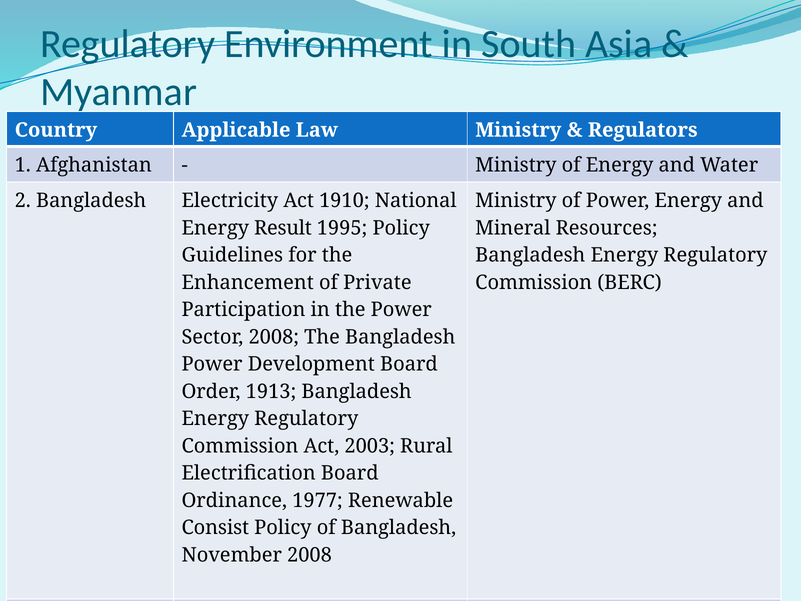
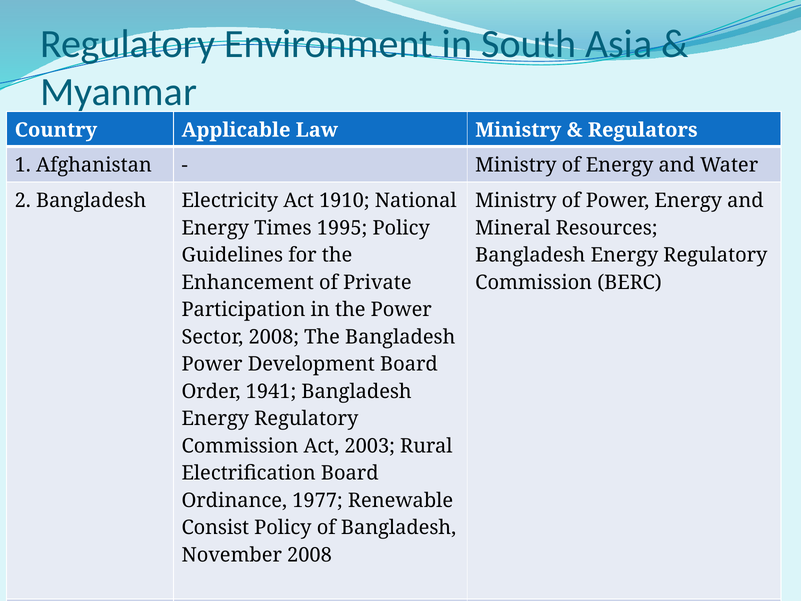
Result: Result -> Times
1913: 1913 -> 1941
